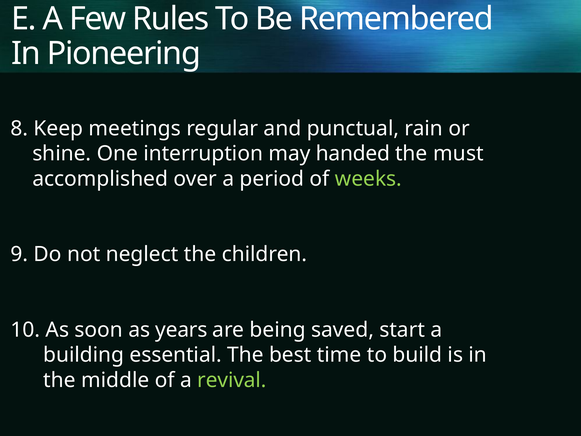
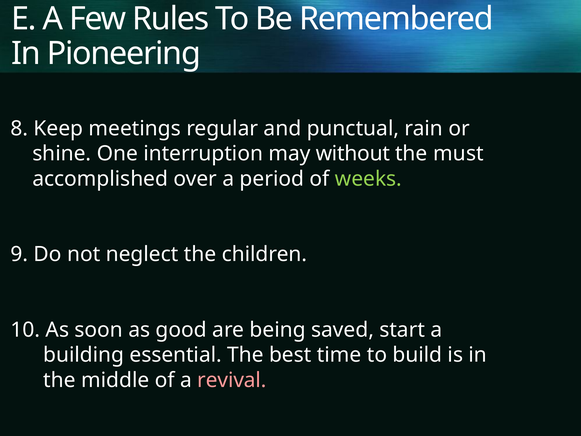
handed: handed -> without
years: years -> good
revival colour: light green -> pink
